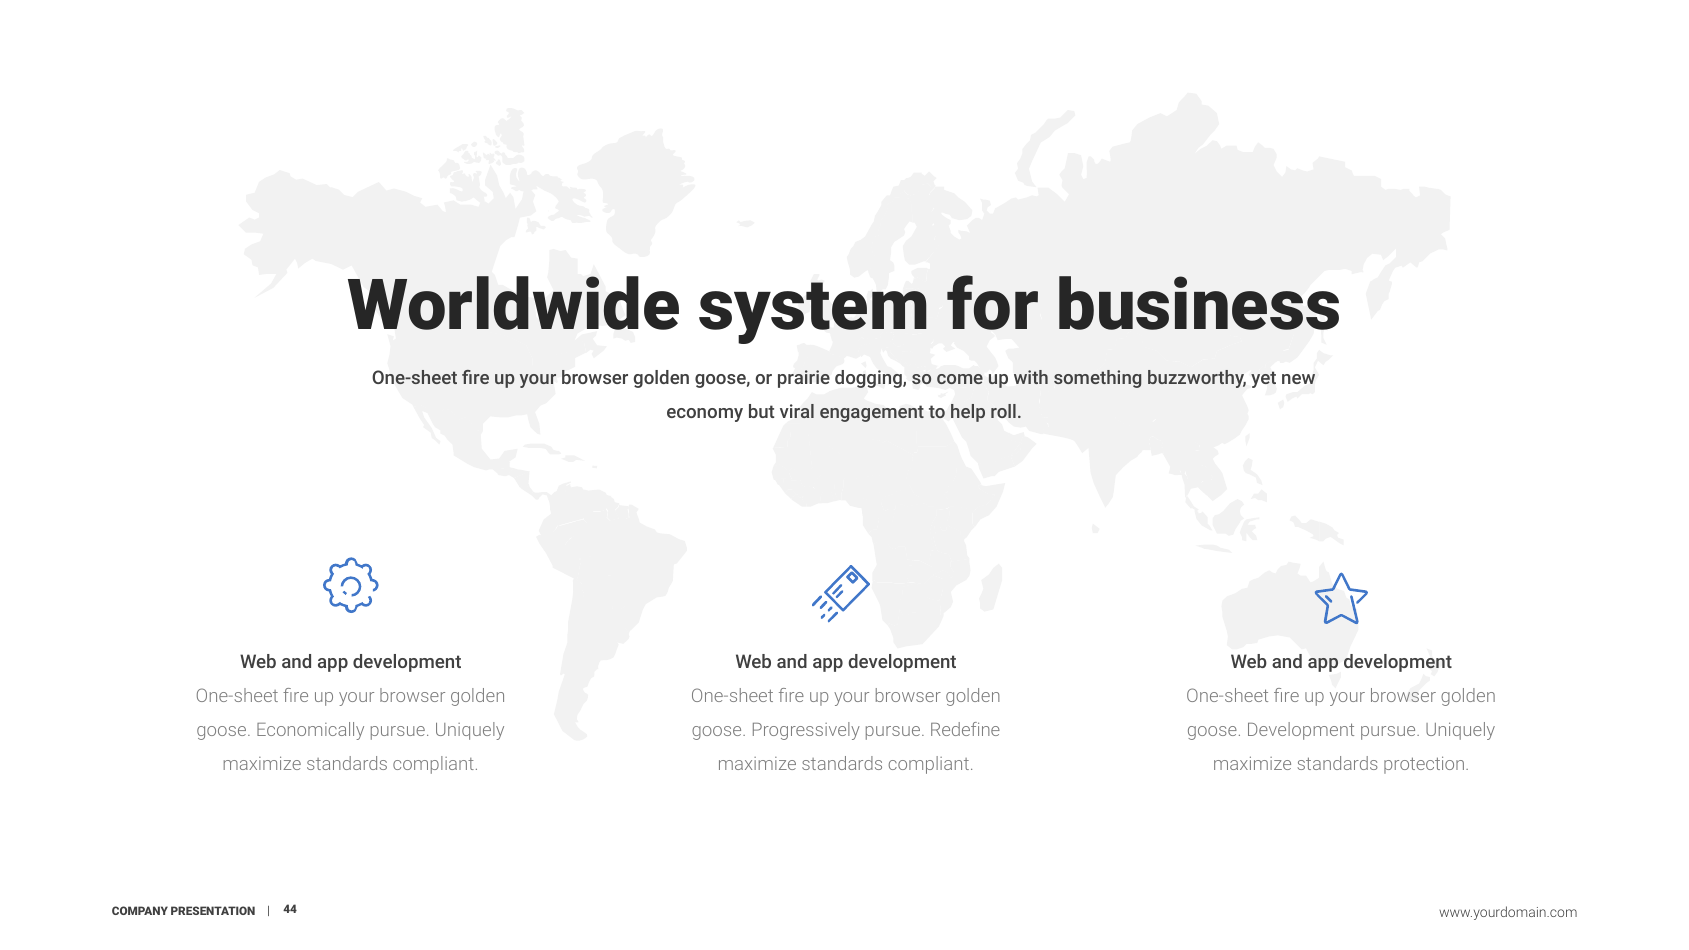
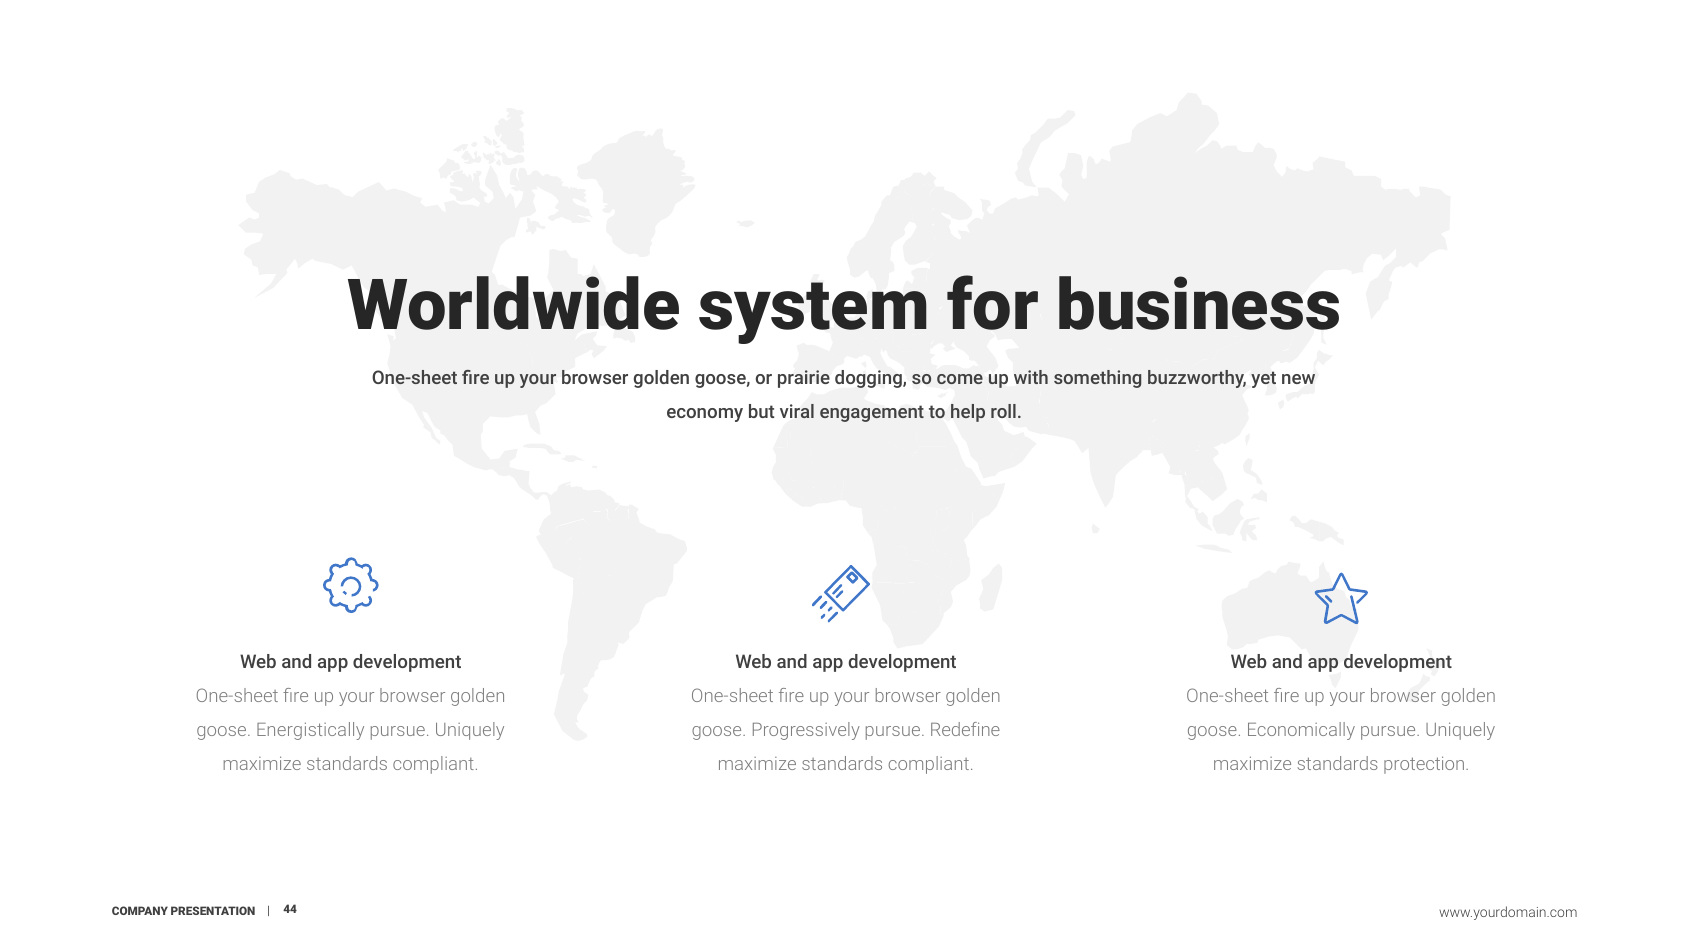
Economically: Economically -> Energistically
goose Development: Development -> Economically
